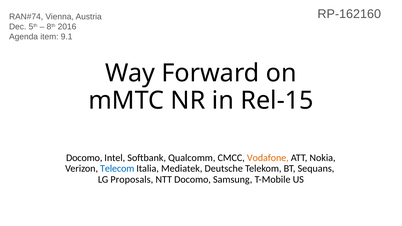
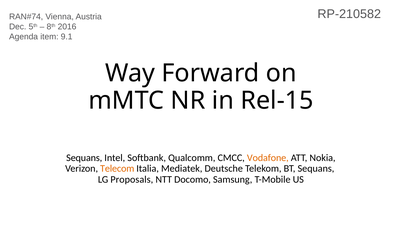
RP-162160: RP-162160 -> RP-210582
Docomo at (84, 158): Docomo -> Sequans
Telecom colour: blue -> orange
